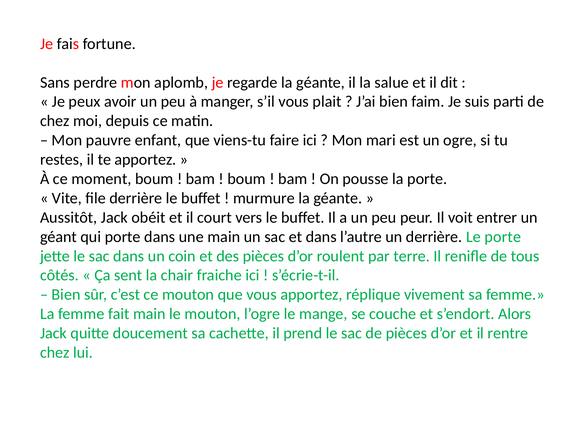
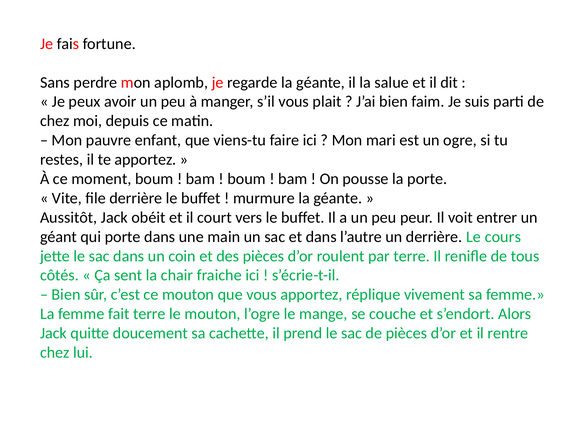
Le porte: porte -> cours
fait main: main -> terre
